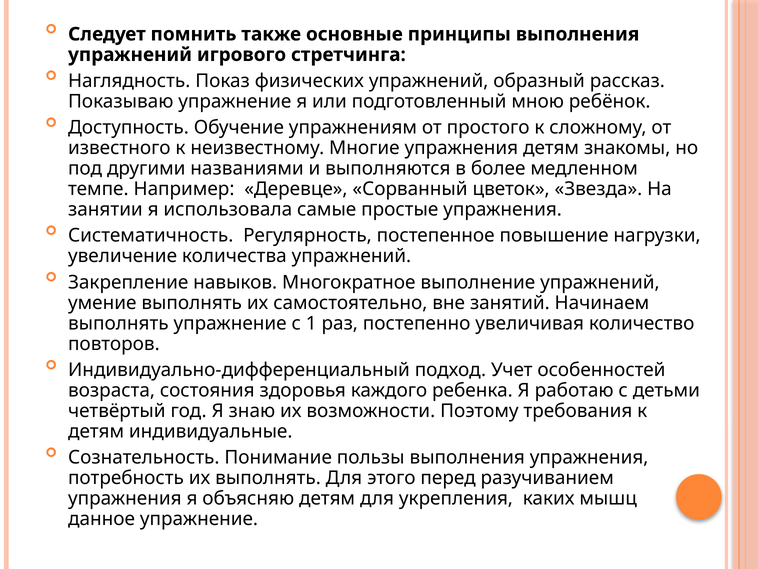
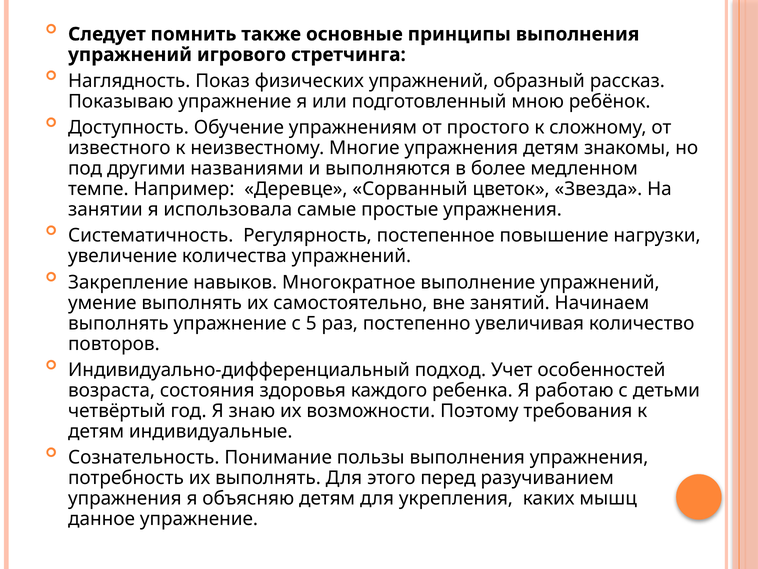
1: 1 -> 5
